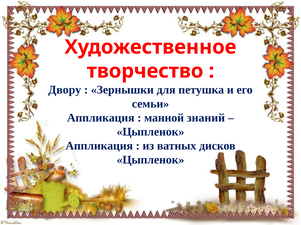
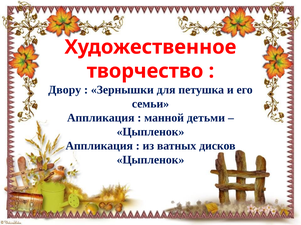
знаний: знаний -> детьми
